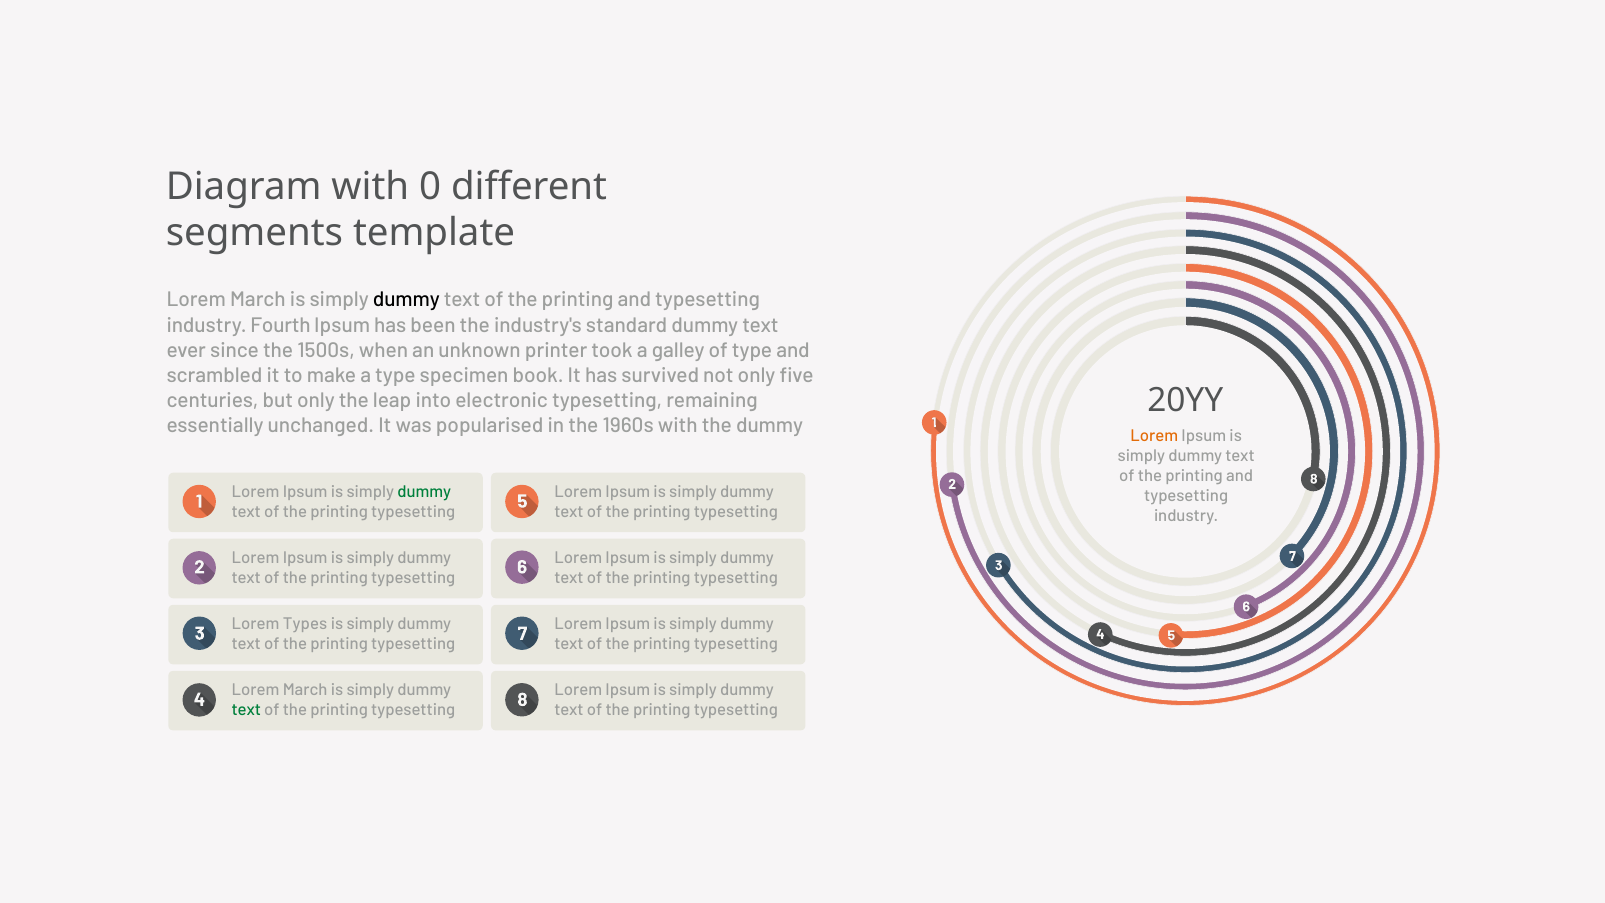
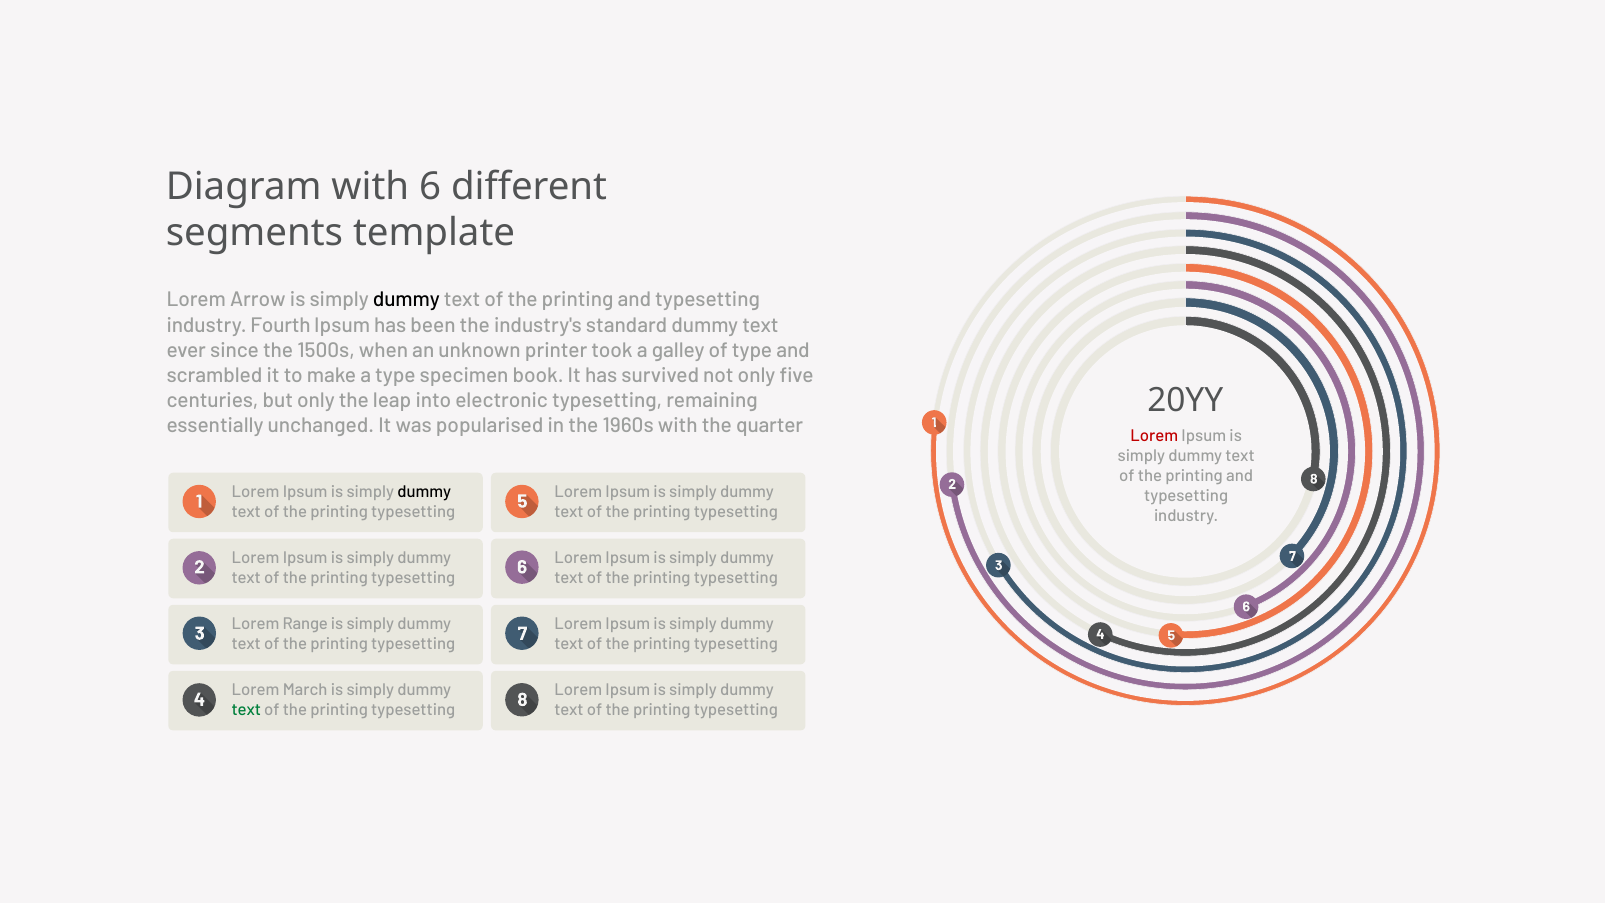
0: 0 -> 6
March at (258, 300): March -> Arrow
the dummy: dummy -> quarter
Lorem at (1154, 436) colour: orange -> red
dummy at (424, 492) colour: green -> black
Types: Types -> Range
